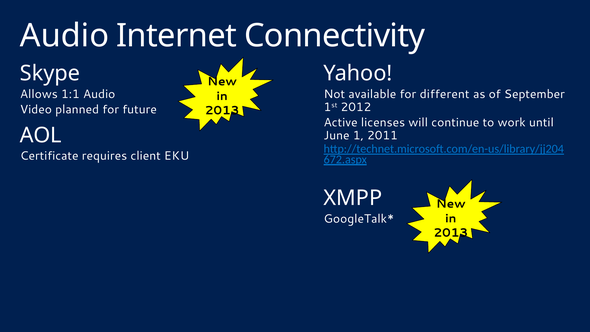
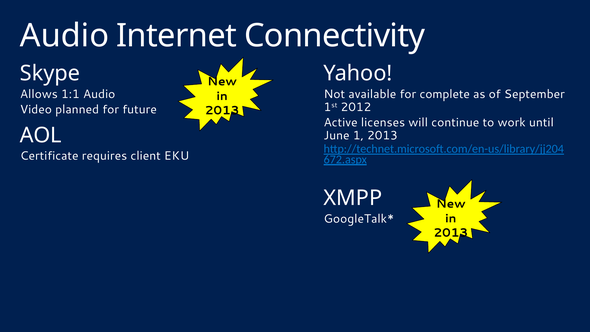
different: different -> complete
1 2011: 2011 -> 2013
